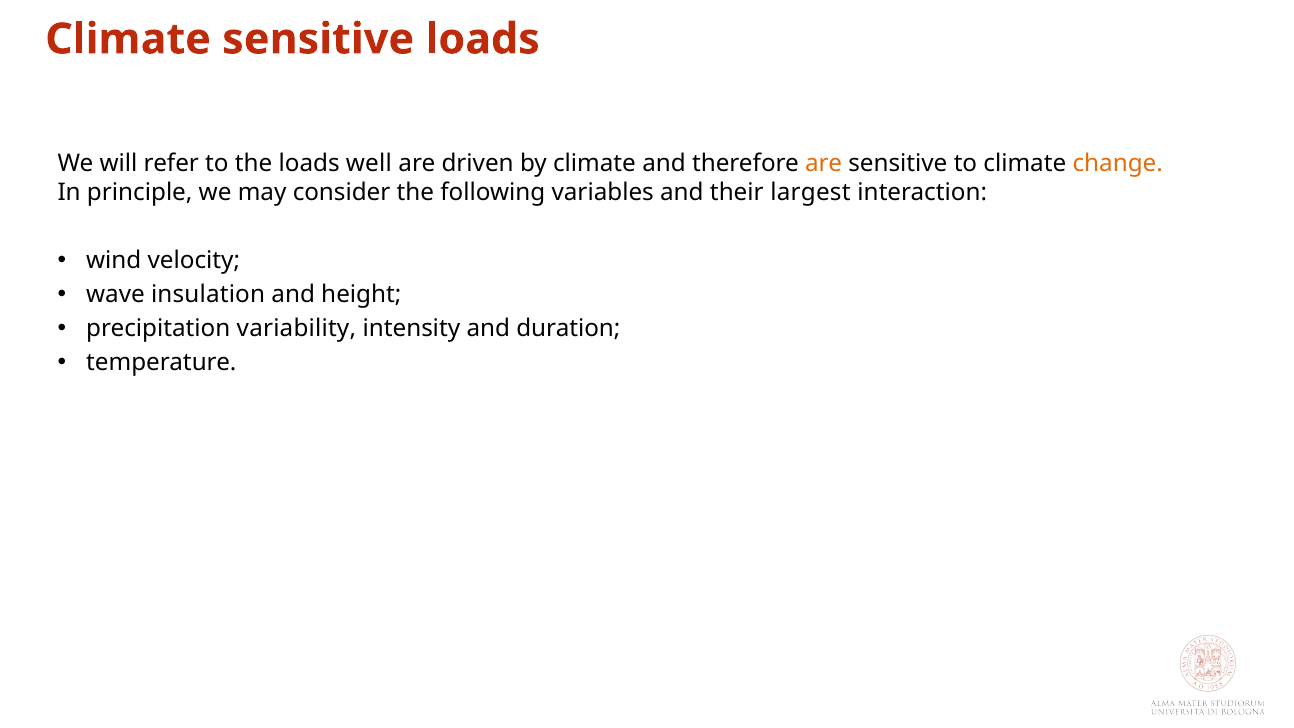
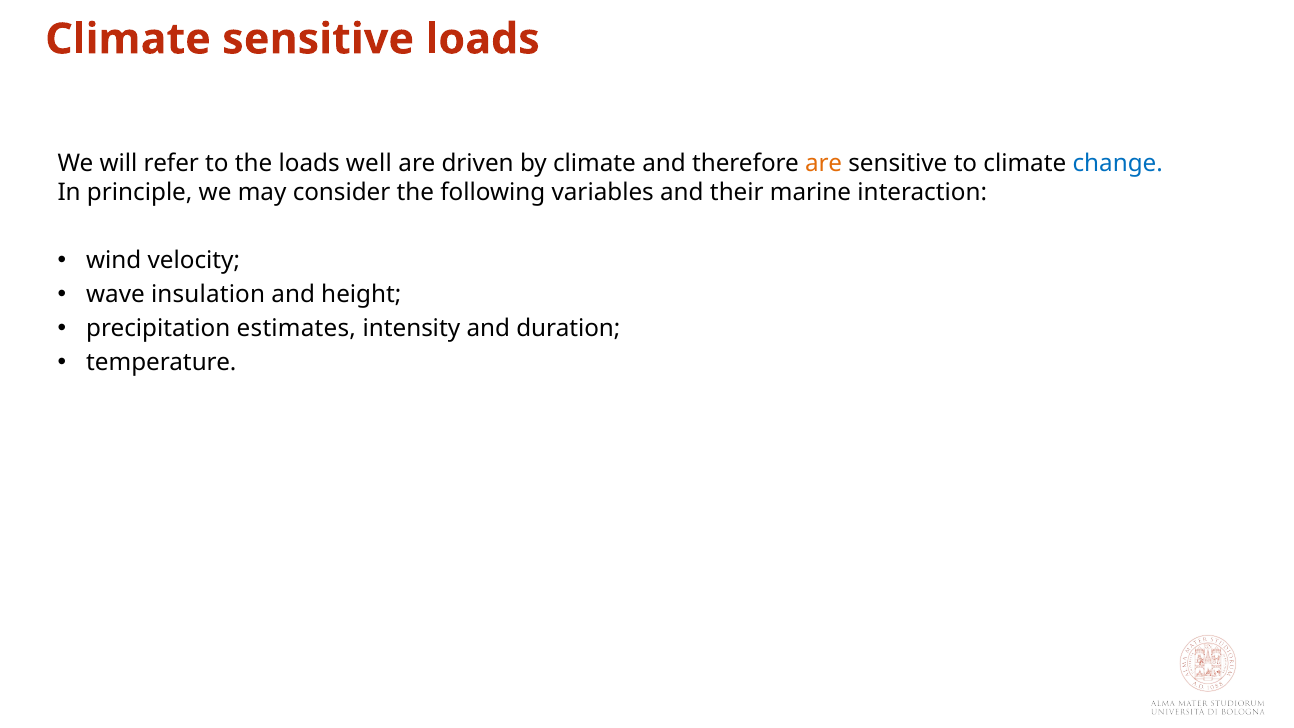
change colour: orange -> blue
largest: largest -> marine
variability: variability -> estimates
